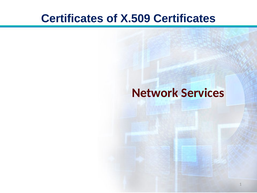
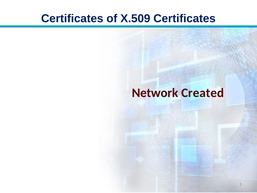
Services: Services -> Created
